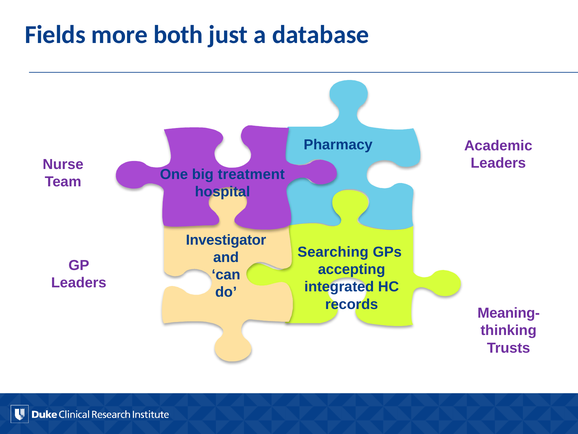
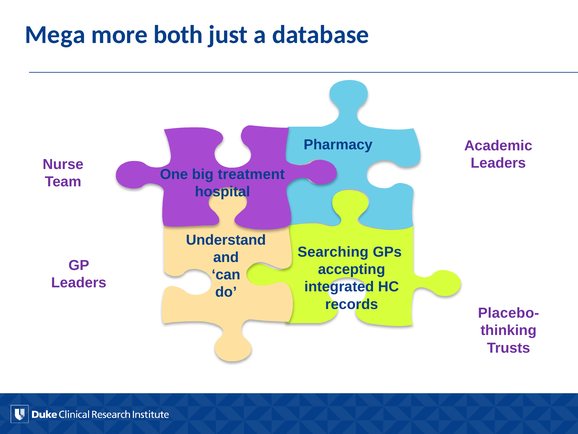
Fields: Fields -> Mega
Investigator: Investigator -> Understand
Meaning-: Meaning- -> Placebo-
